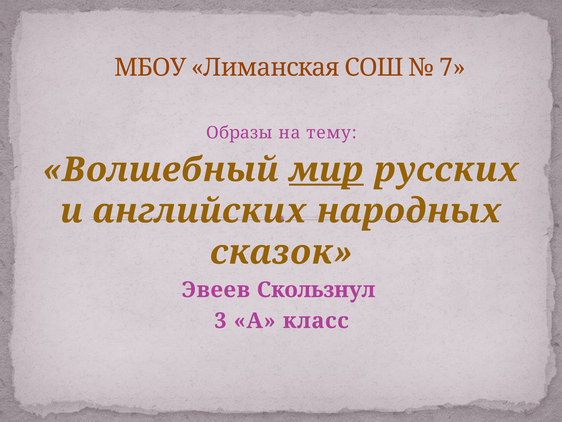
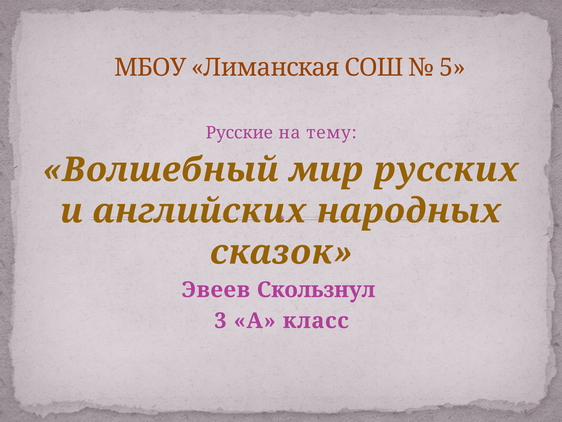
7: 7 -> 5
Образы: Образы -> Русские
мир underline: present -> none
